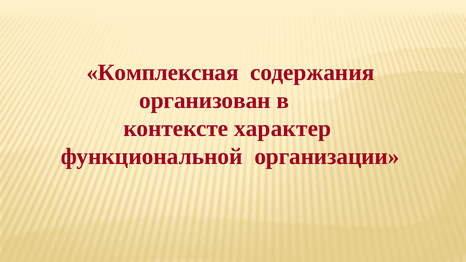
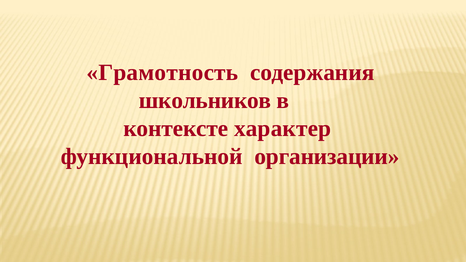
Комплексная: Комплексная -> Грамотность
организован: организован -> школьников
